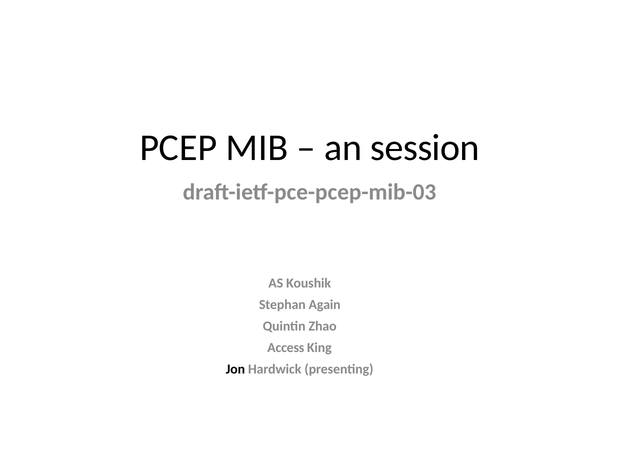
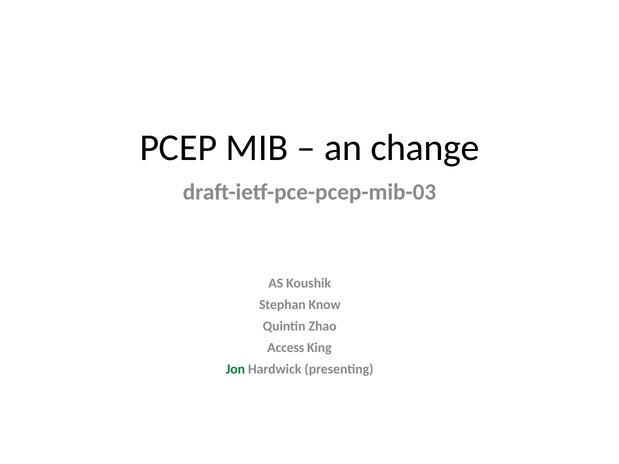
session: session -> change
Again: Again -> Know
Jon colour: black -> green
